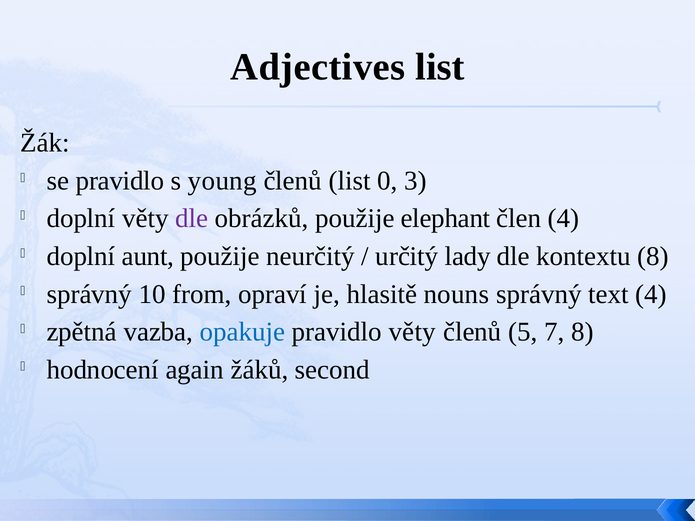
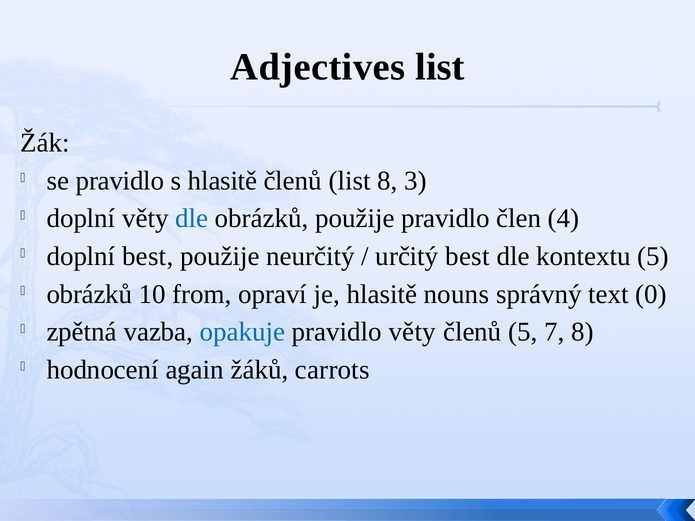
s young: young -> hlasitě
list 0: 0 -> 8
dle at (192, 219) colour: purple -> blue
použije elephant: elephant -> pravidlo
doplní aunt: aunt -> best
určitý lady: lady -> best
kontextu 8: 8 -> 5
správný at (89, 294): správný -> obrázků
text 4: 4 -> 0
second: second -> carrots
